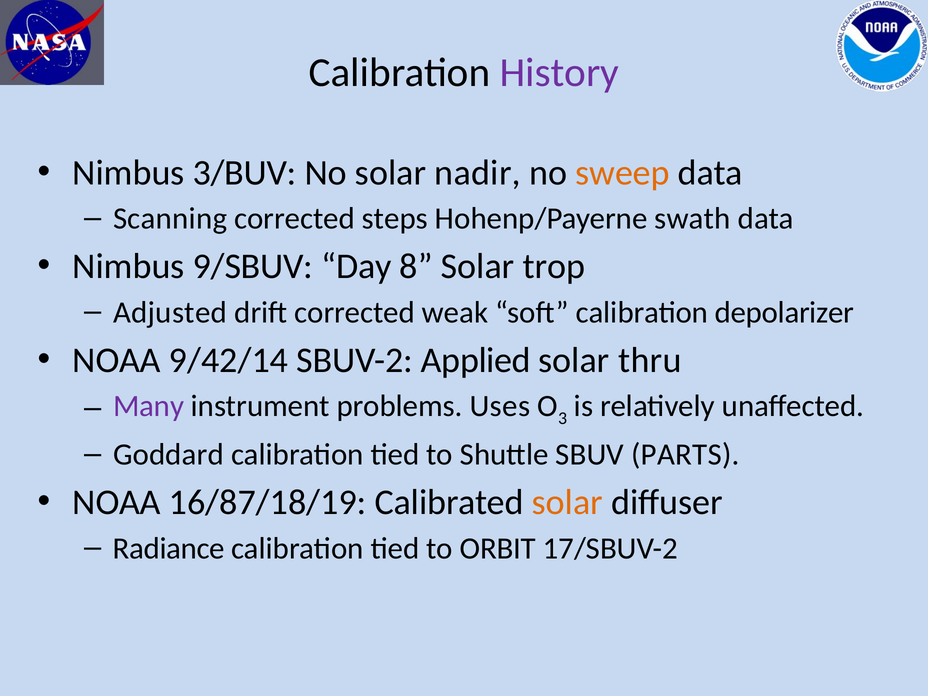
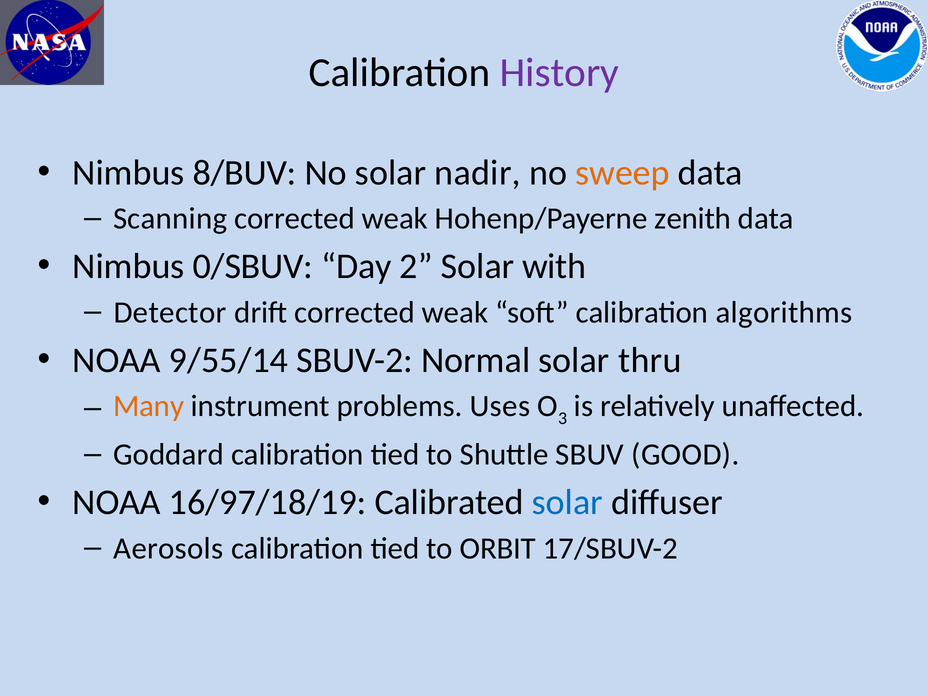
3/BUV: 3/BUV -> 8/BUV
steps at (395, 219): steps -> weak
swath: swath -> zenith
9/SBUV: 9/SBUV -> 0/SBUV
8: 8 -> 2
trop: trop -> with
Adjusted: Adjusted -> Detector
depolarizer: depolarizer -> algorithms
9/42/14: 9/42/14 -> 9/55/14
Applied: Applied -> Normal
Many colour: purple -> orange
PARTS: PARTS -> GOOD
16/87/18/19: 16/87/18/19 -> 16/97/18/19
solar at (567, 502) colour: orange -> blue
Radiance: Radiance -> Aerosols
